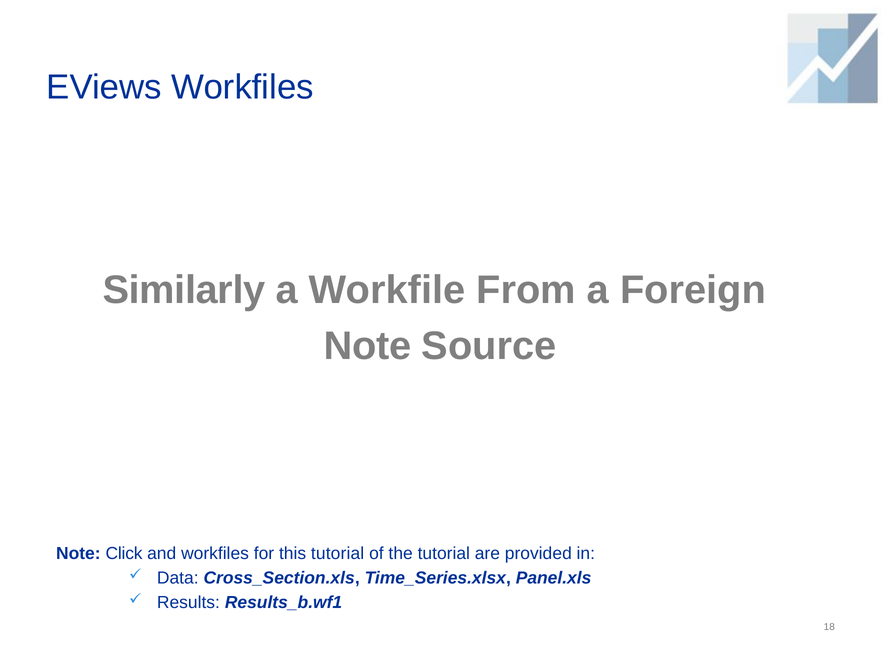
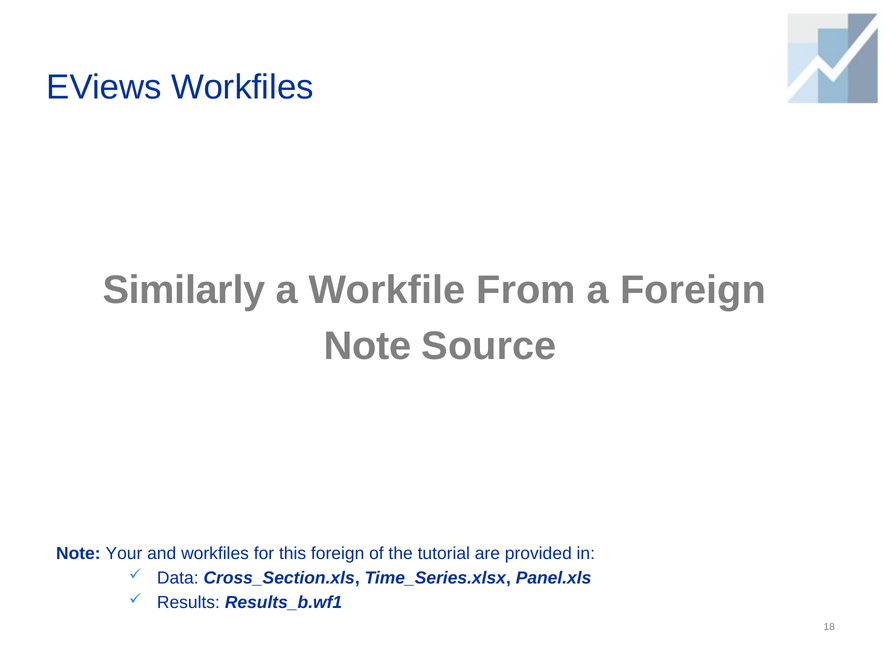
Click: Click -> Your
this tutorial: tutorial -> foreign
